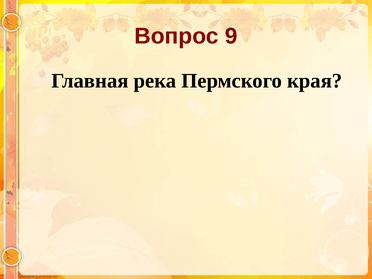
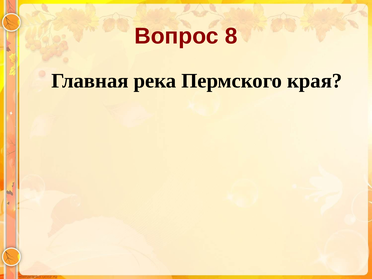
9: 9 -> 8
